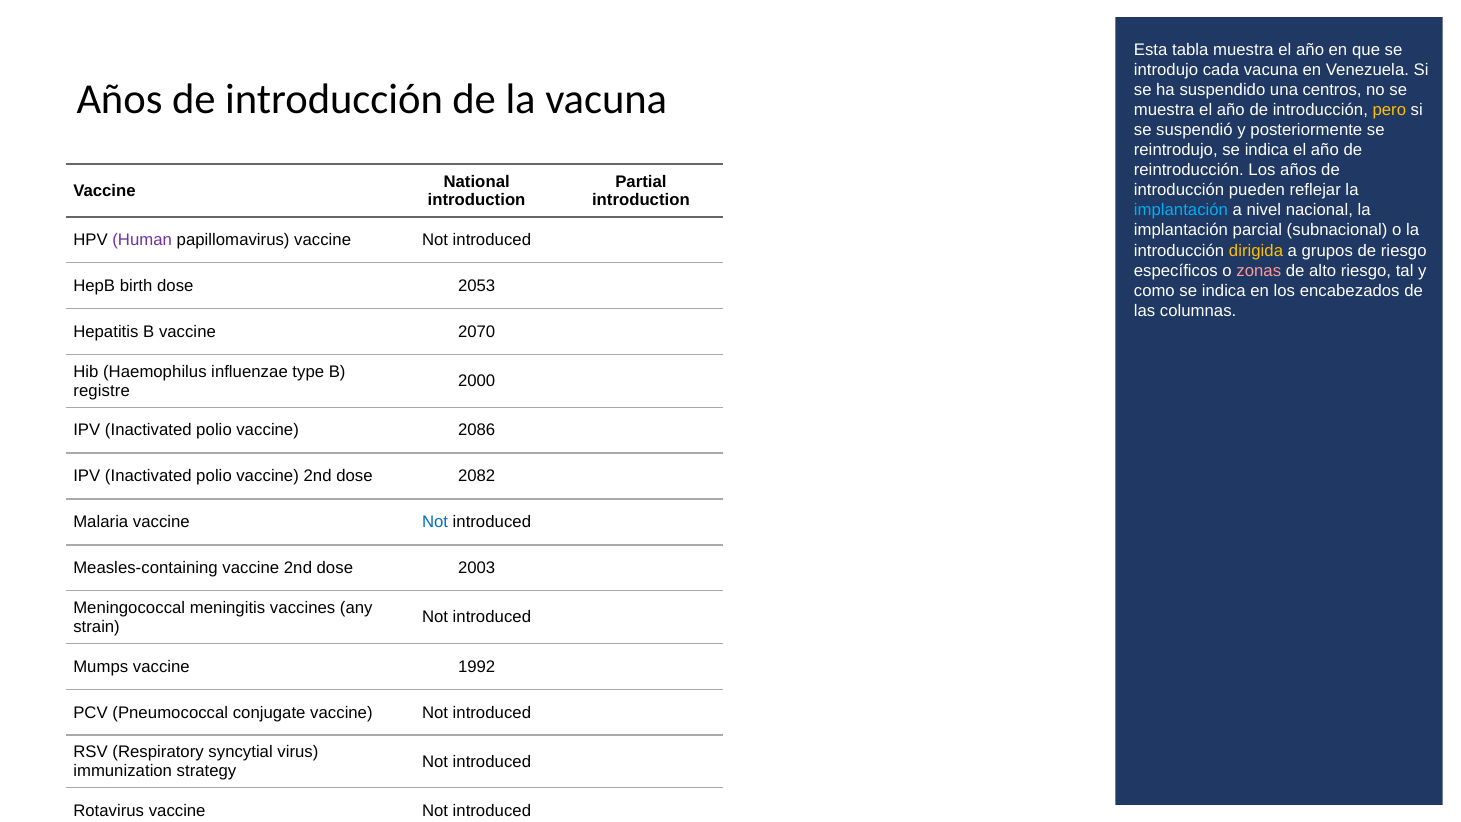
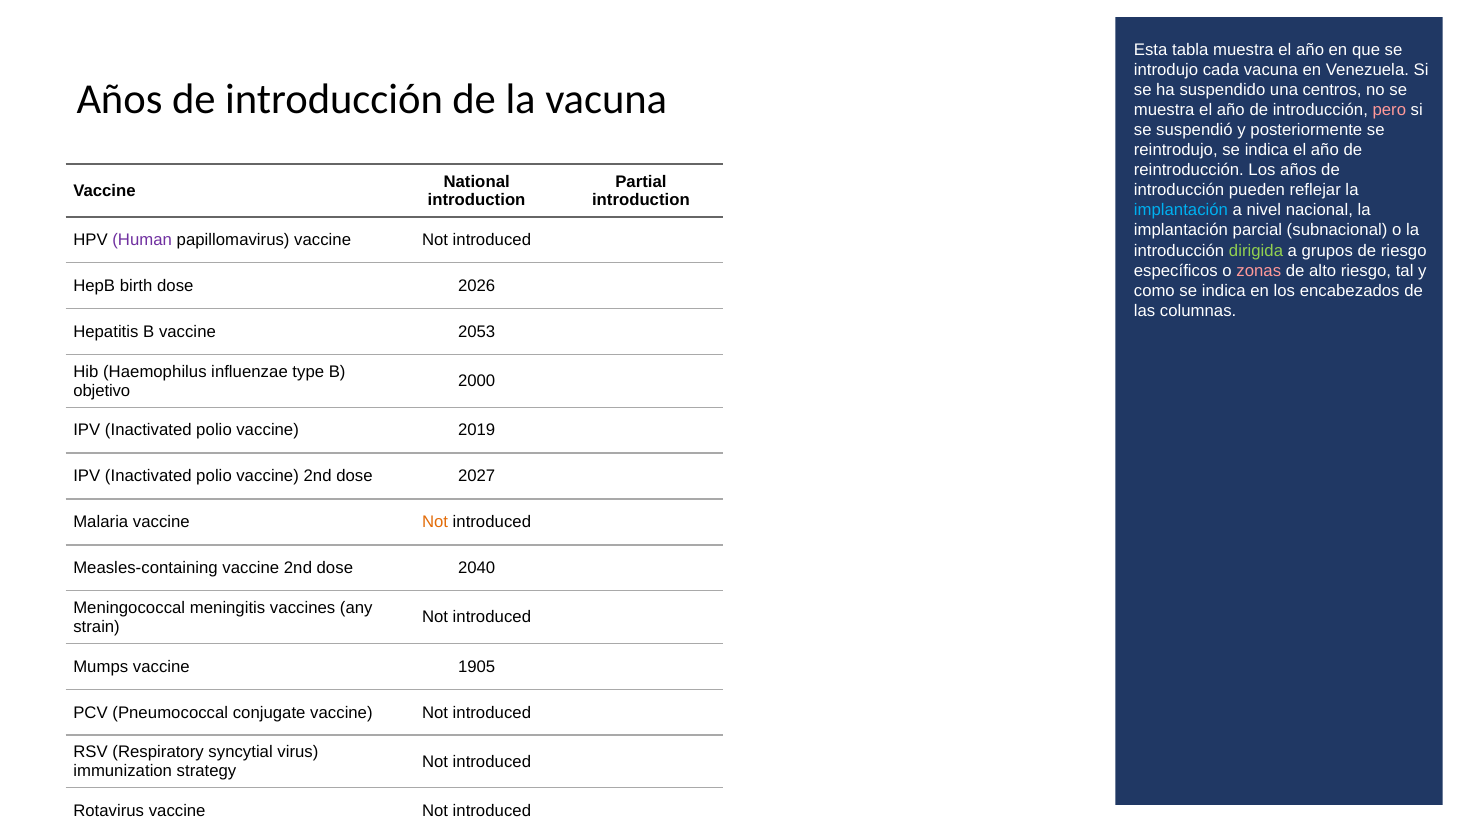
pero colour: yellow -> pink
dirigida colour: yellow -> light green
2053: 2053 -> 2026
2070: 2070 -> 2053
registre: registre -> objetivo
2086: 2086 -> 2019
2082: 2082 -> 2027
Not at (435, 522) colour: blue -> orange
2003: 2003 -> 2040
1992: 1992 -> 1905
